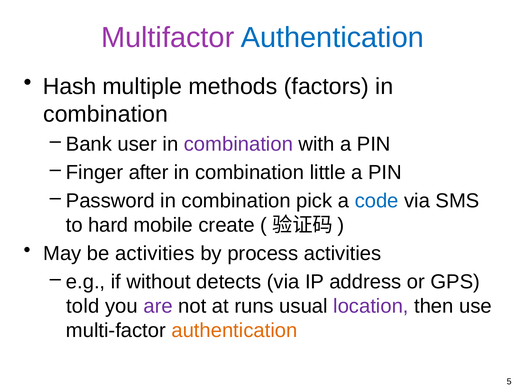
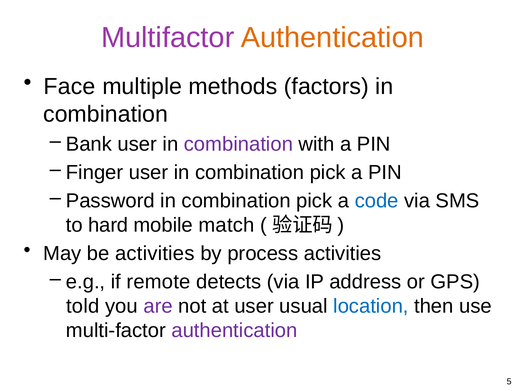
Authentication at (332, 38) colour: blue -> orange
Hash: Hash -> Face
Finger after: after -> user
little at (328, 172): little -> pick
create: create -> match
without: without -> remote
at runs: runs -> user
location colour: purple -> blue
authentication at (234, 330) colour: orange -> purple
